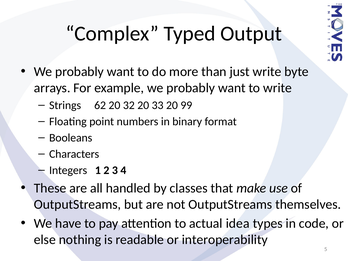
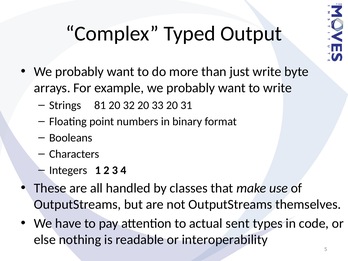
62: 62 -> 81
99: 99 -> 31
idea: idea -> sent
